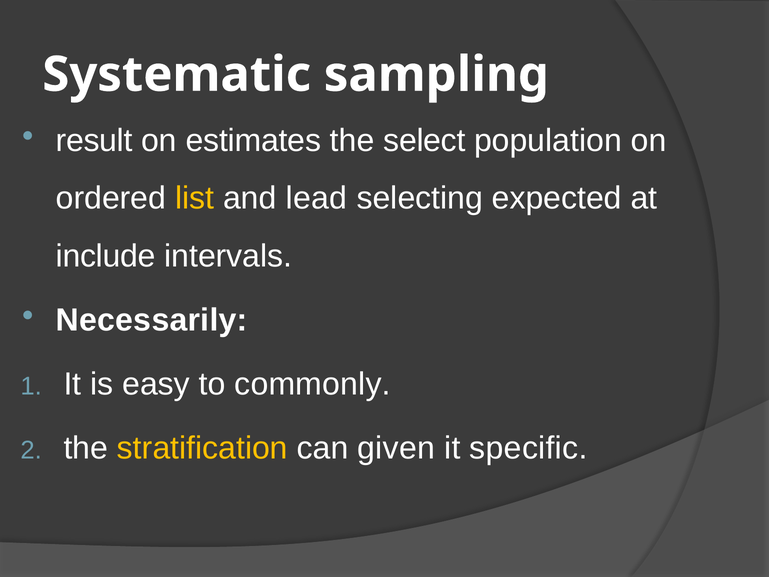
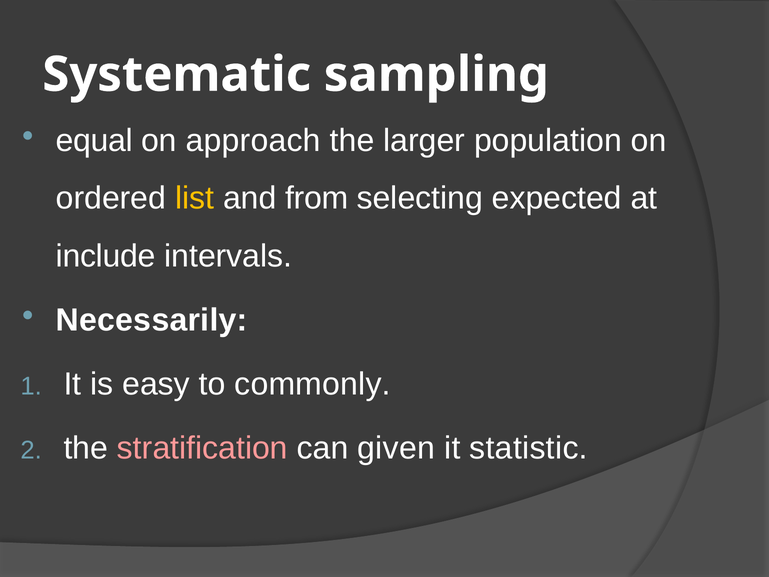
result: result -> equal
estimates: estimates -> approach
select: select -> larger
lead: lead -> from
stratification colour: yellow -> pink
specific: specific -> statistic
